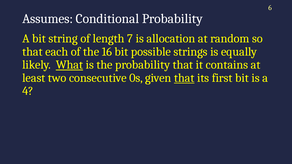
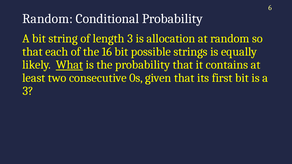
Assumes at (48, 19): Assumes -> Random
length 7: 7 -> 3
that at (184, 78) underline: present -> none
4 at (28, 91): 4 -> 3
